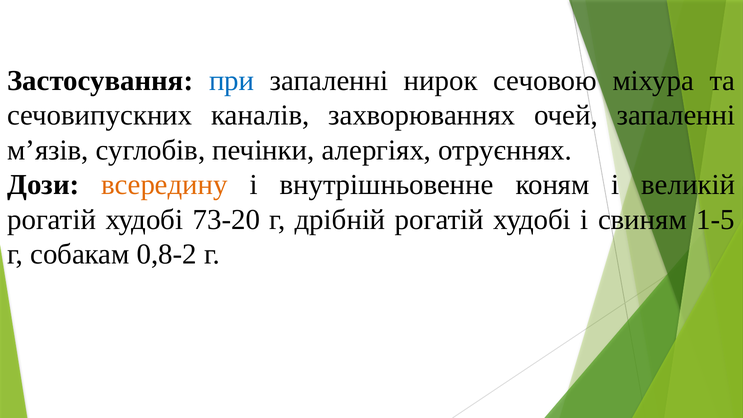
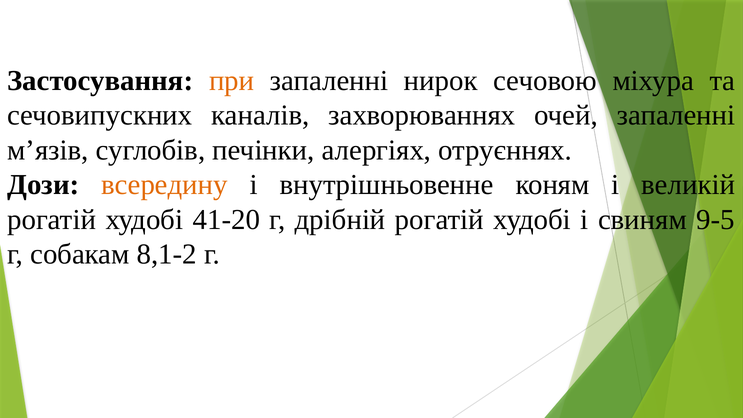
при colour: blue -> orange
73-20: 73-20 -> 41-20
1-5: 1-5 -> 9-5
0,8-2: 0,8-2 -> 8,1-2
